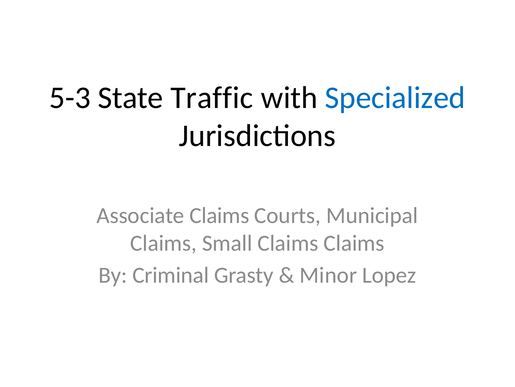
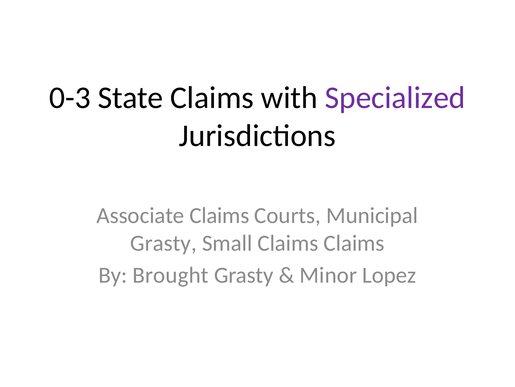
5-3: 5-3 -> 0-3
State Traffic: Traffic -> Claims
Specialized colour: blue -> purple
Claims at (164, 243): Claims -> Grasty
Criminal: Criminal -> Brought
